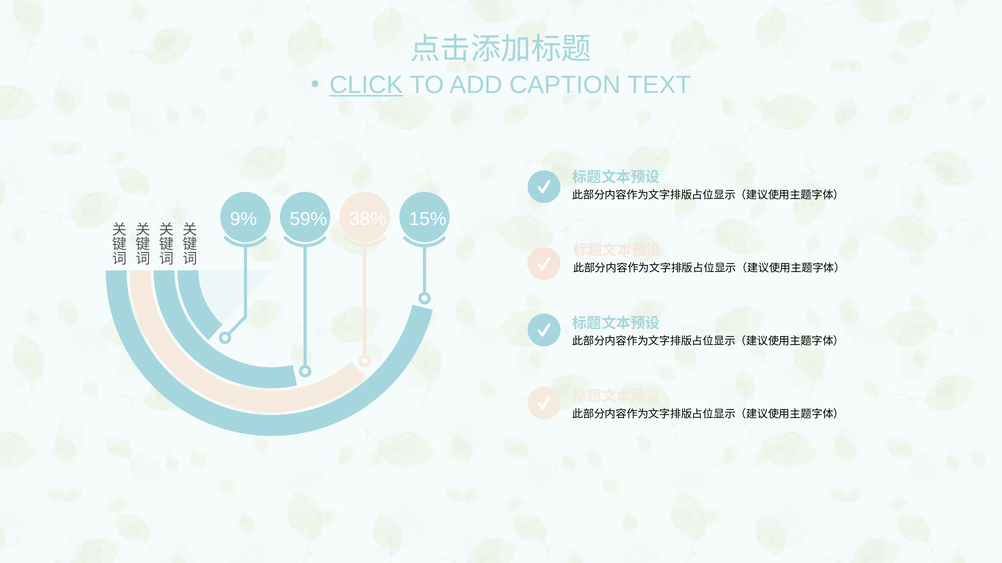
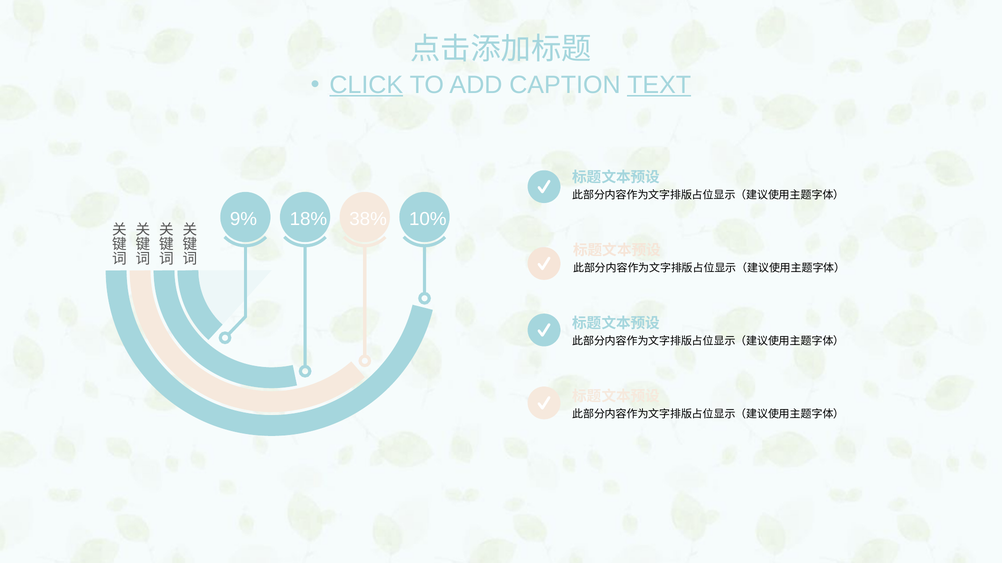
TEXT underline: none -> present
59%: 59% -> 18%
15%: 15% -> 10%
